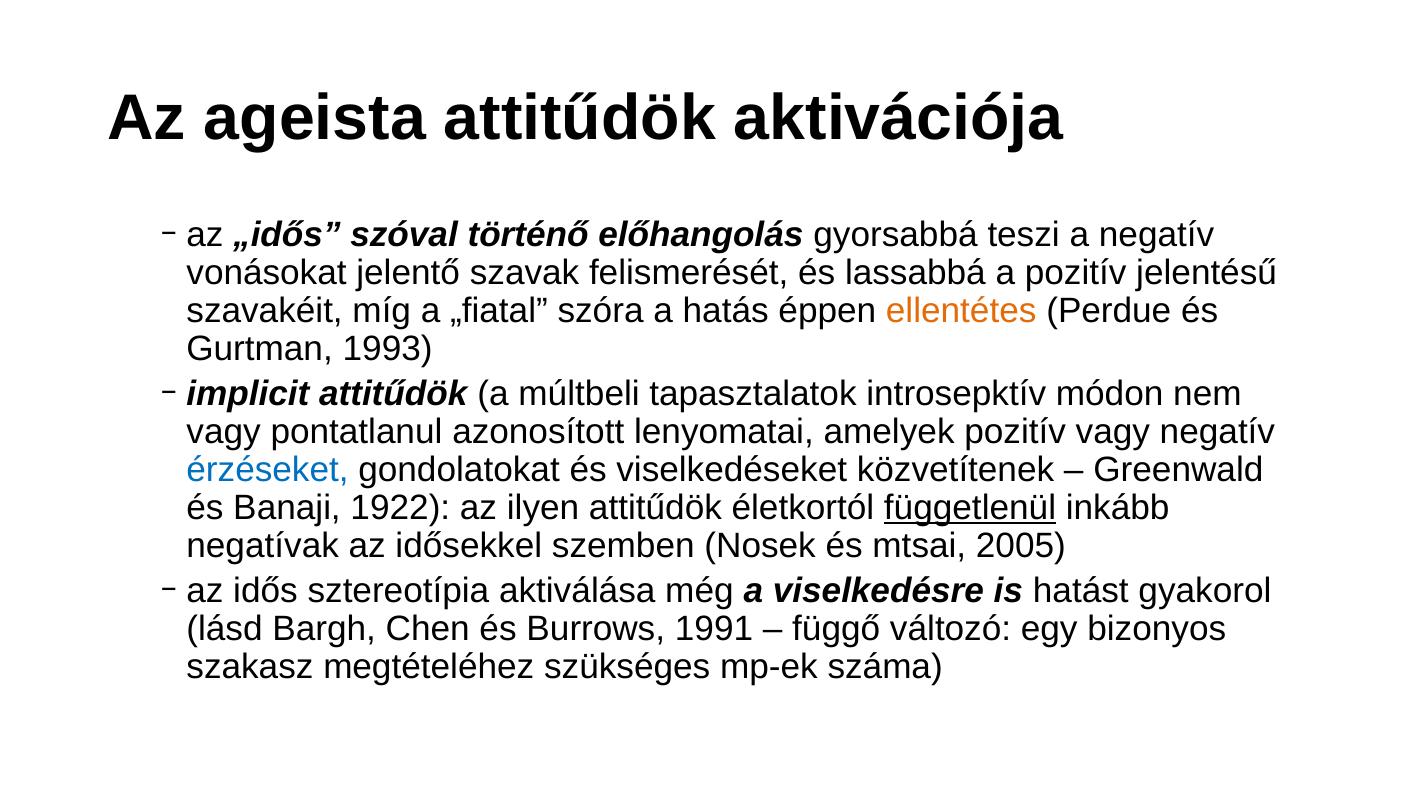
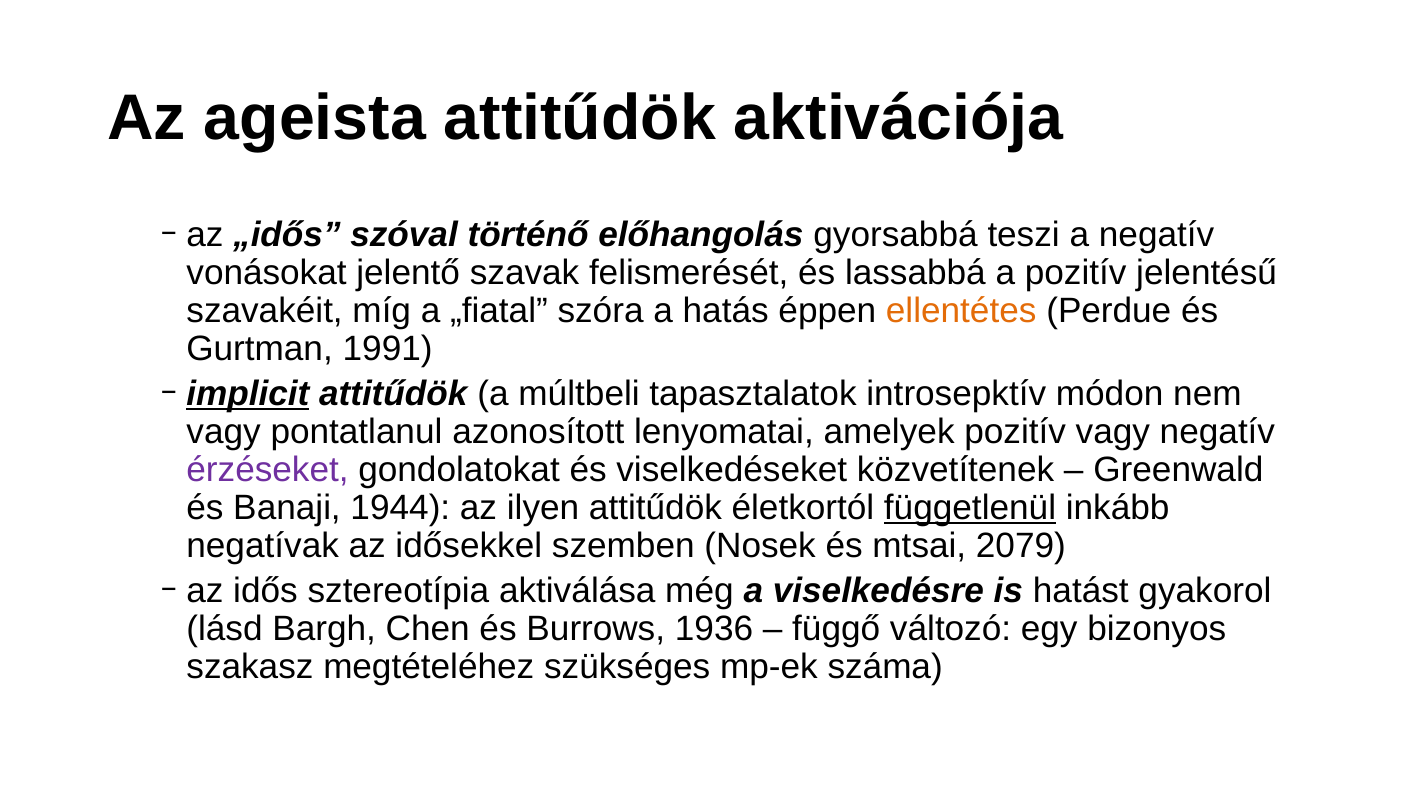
1993: 1993 -> 1991
implicit underline: none -> present
érzéseket colour: blue -> purple
1922: 1922 -> 1944
2005: 2005 -> 2079
1991: 1991 -> 1936
